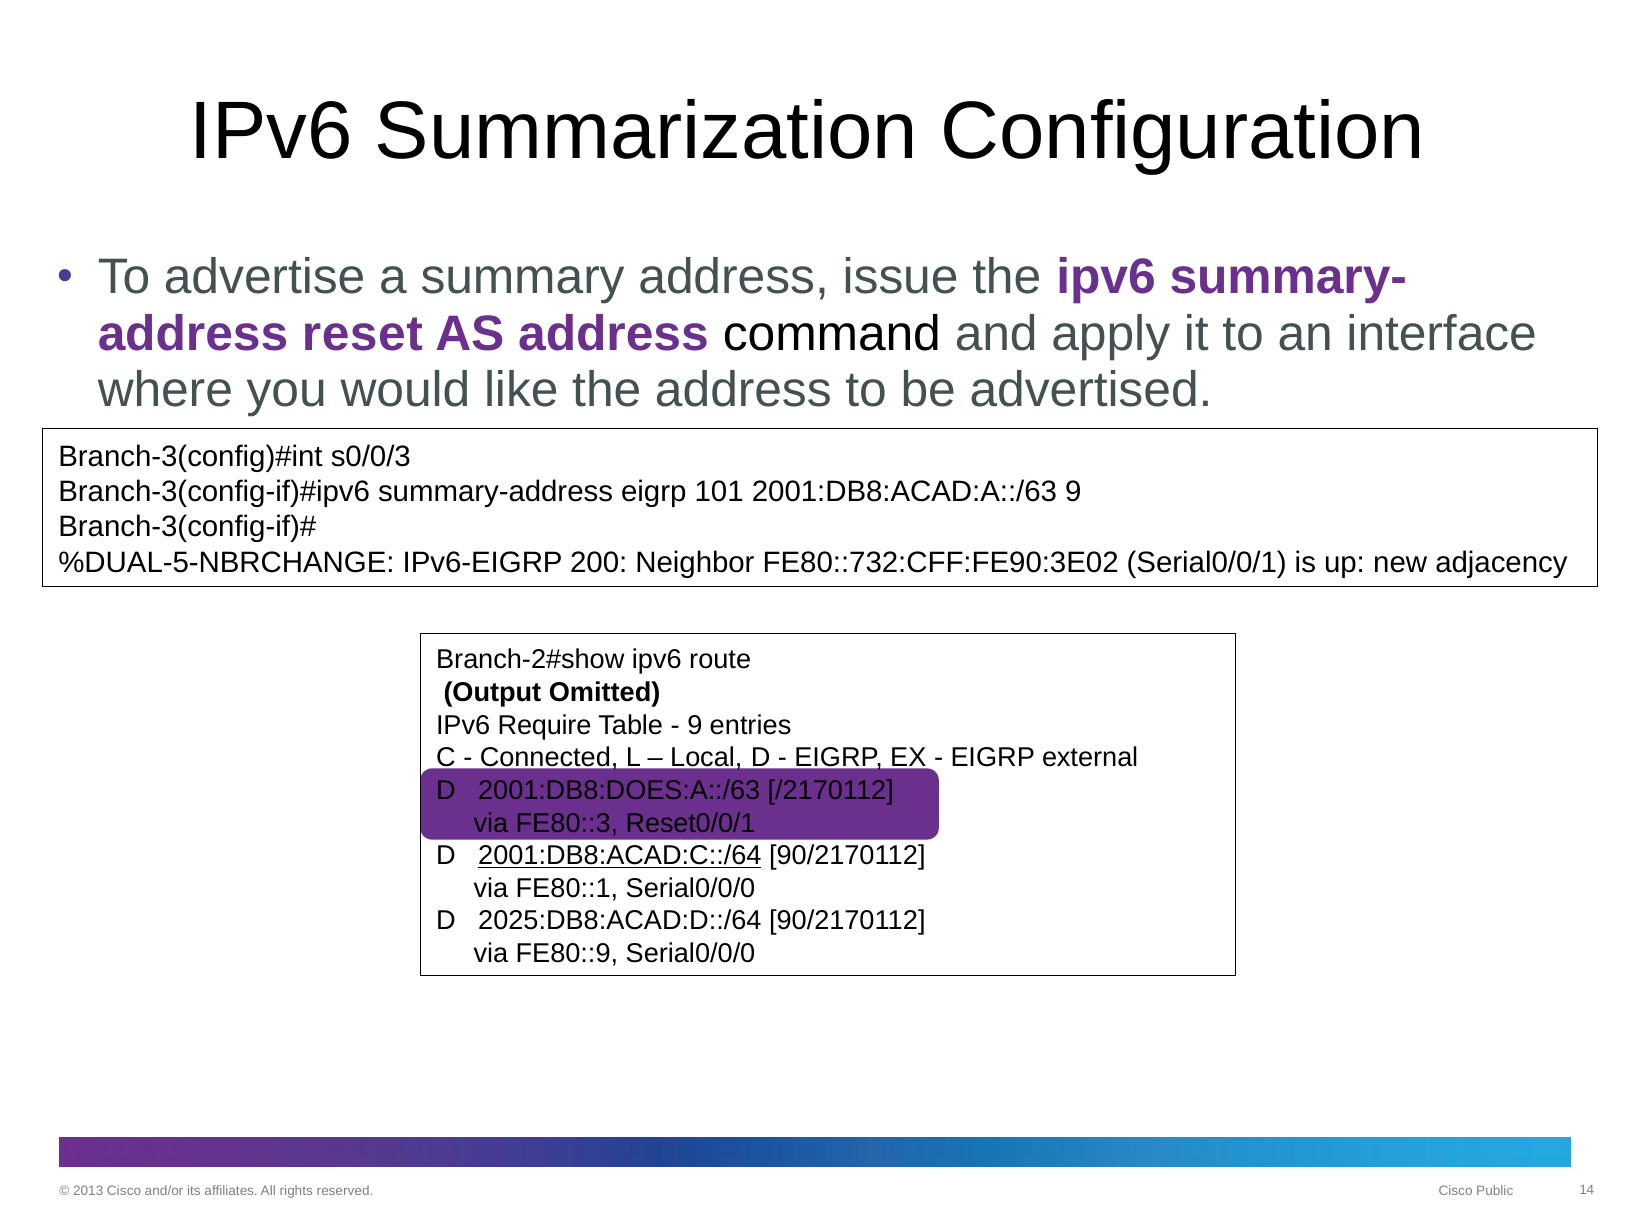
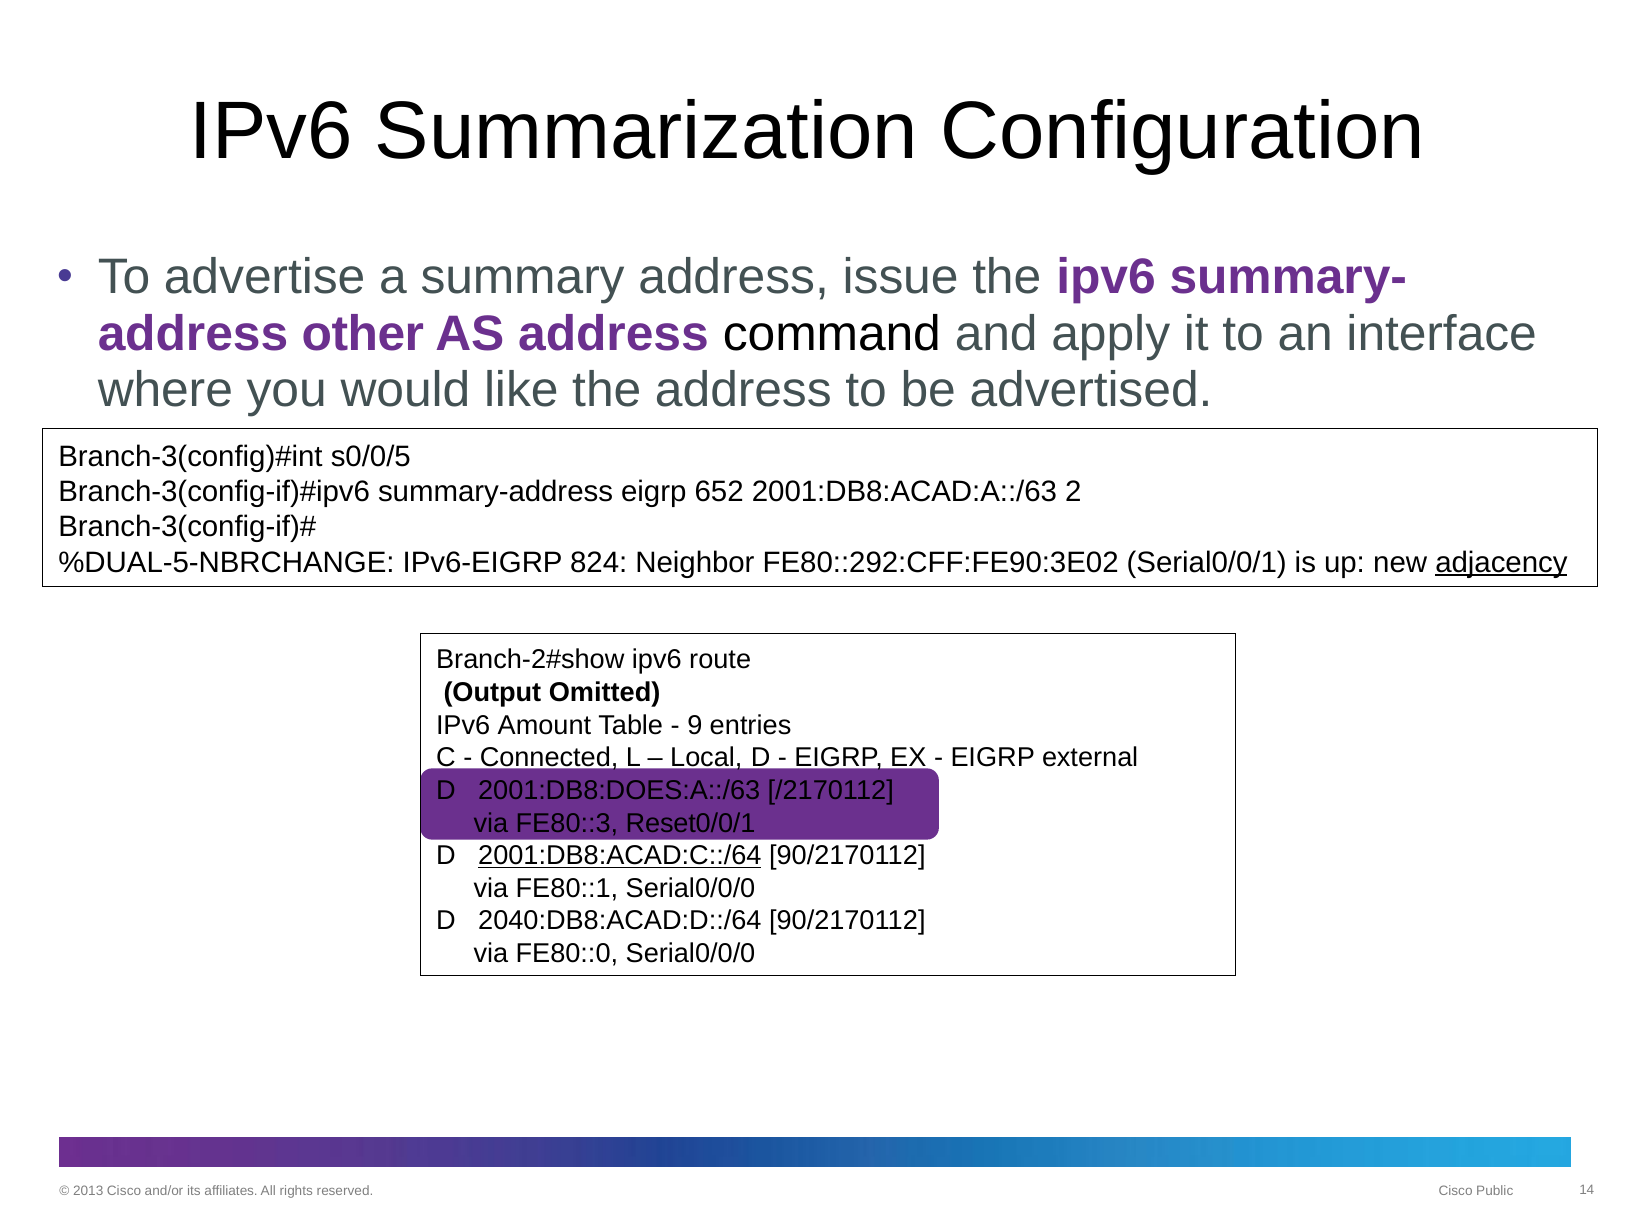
reset: reset -> other
s0/0/3: s0/0/3 -> s0/0/5
101: 101 -> 652
2001:DB8:ACAD:A::/63 9: 9 -> 2
200: 200 -> 824
FE80::732:CFF:FE90:3E02: FE80::732:CFF:FE90:3E02 -> FE80::292:CFF:FE90:3E02
adjacency underline: none -> present
Require: Require -> Amount
2025:DB8:ACAD:D::/64: 2025:DB8:ACAD:D::/64 -> 2040:DB8:ACAD:D::/64
FE80::9: FE80::9 -> FE80::0
